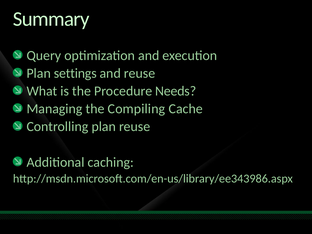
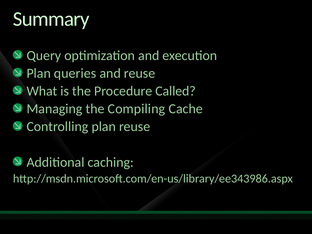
settings: settings -> queries
Needs: Needs -> Called
